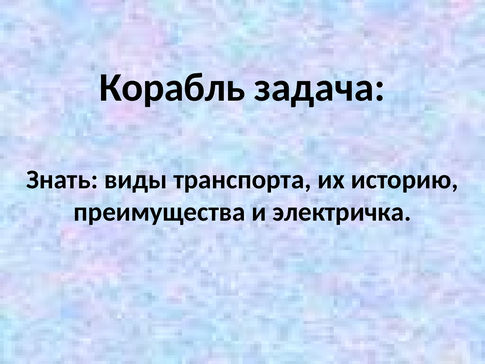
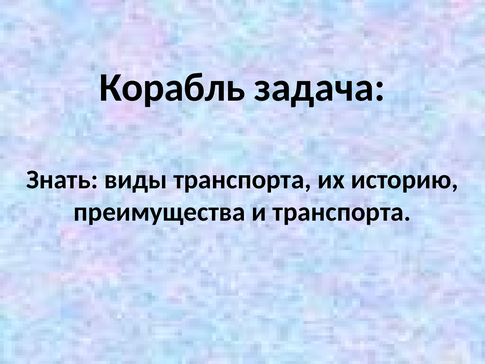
и электричка: электричка -> транспорта
